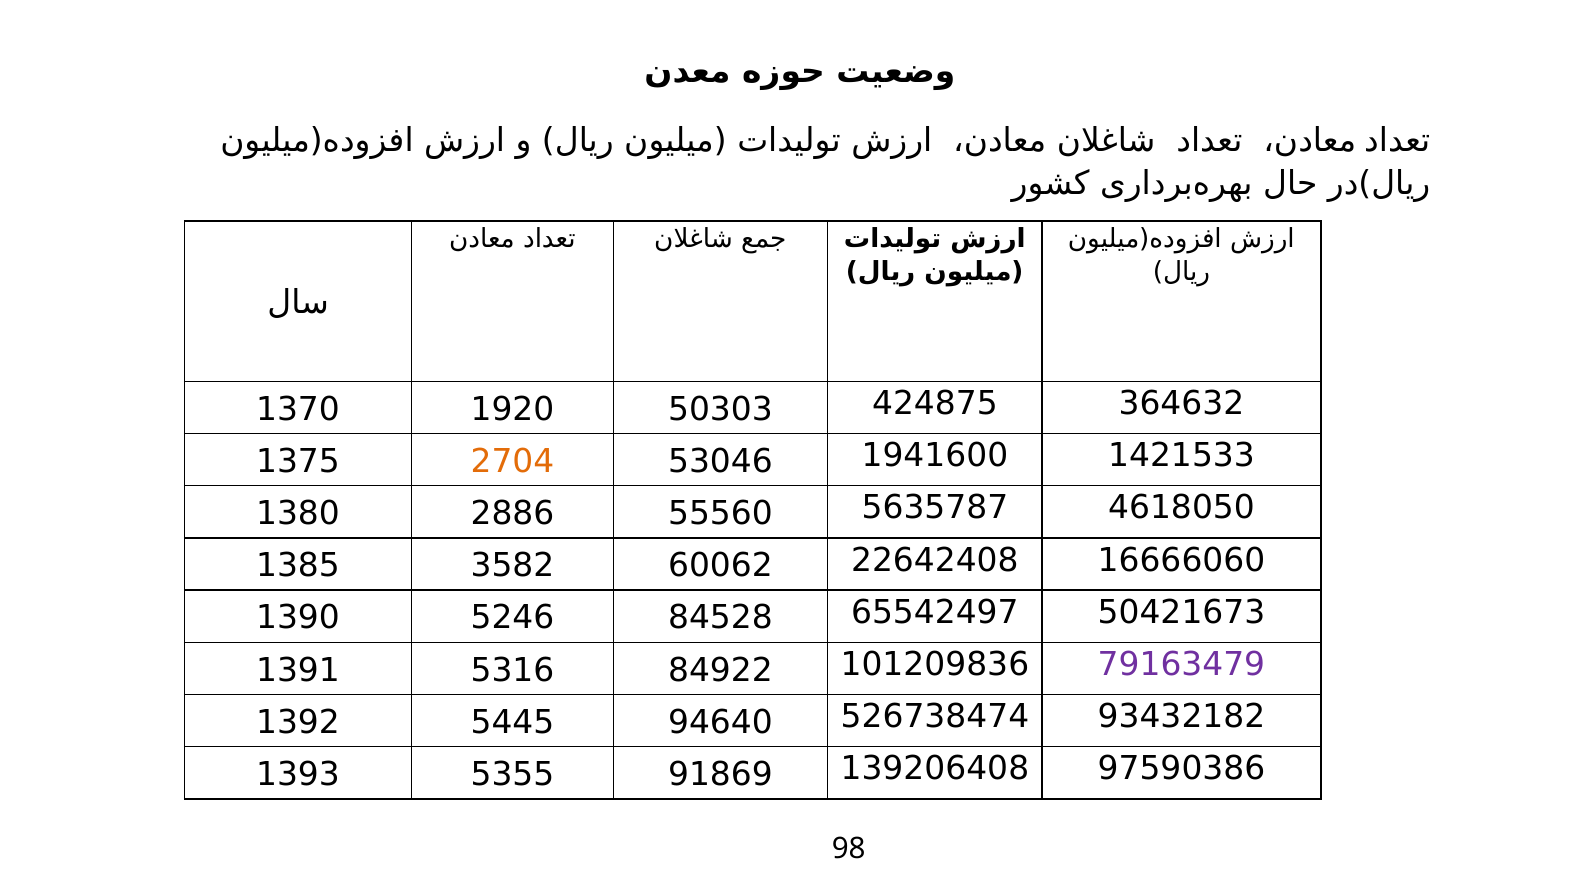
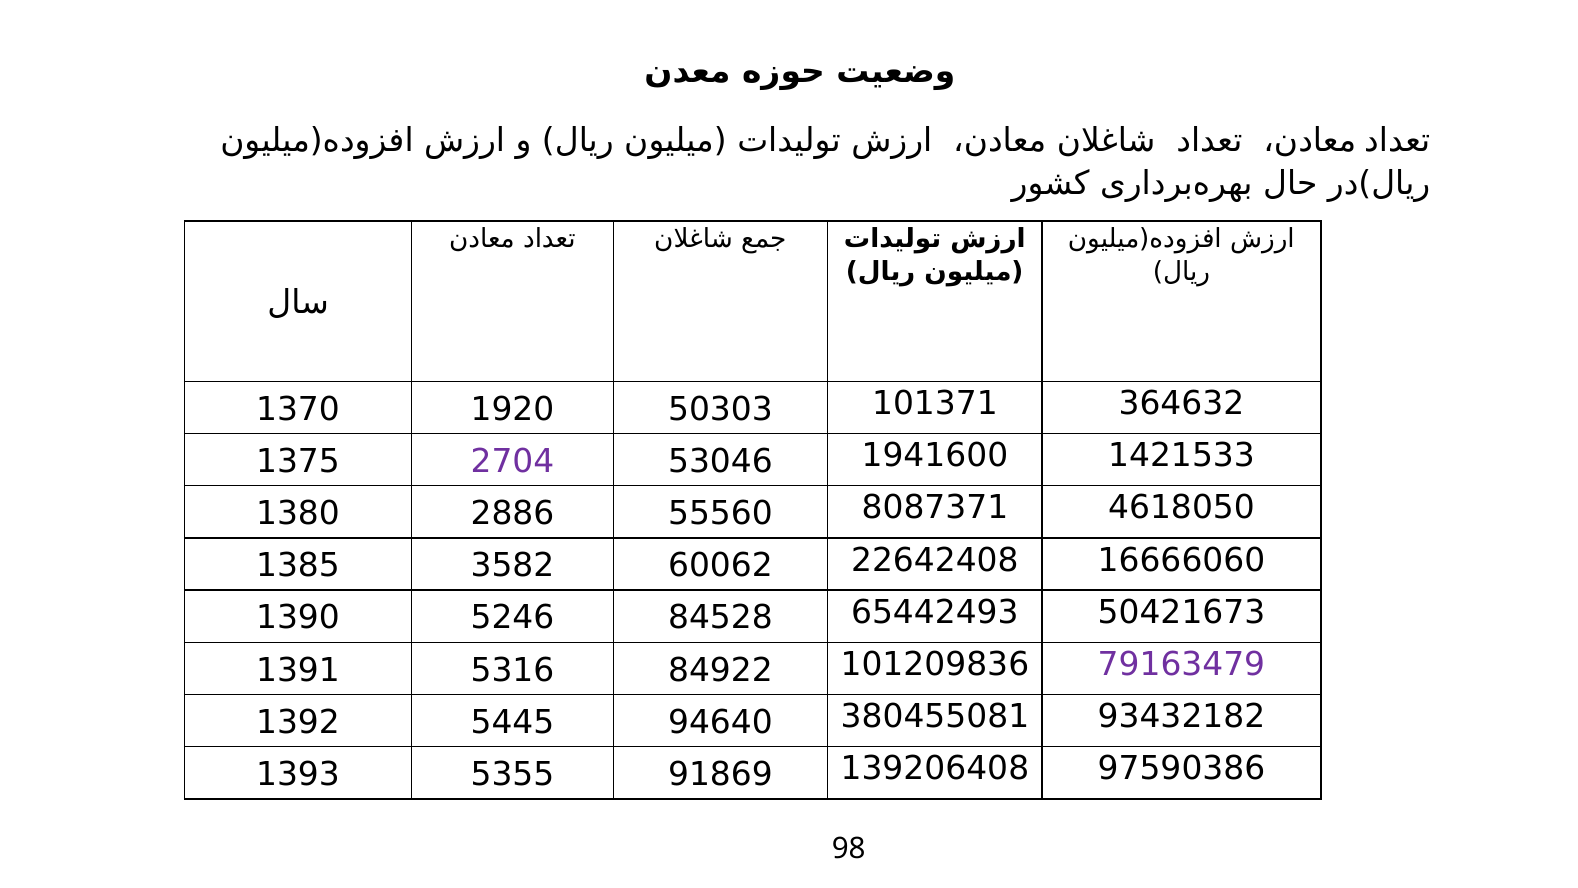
424875: 424875 -> 101371
2704 colour: orange -> purple
5635787: 5635787 -> 8087371
65542497: 65542497 -> 65442493
526738474: 526738474 -> 380455081
